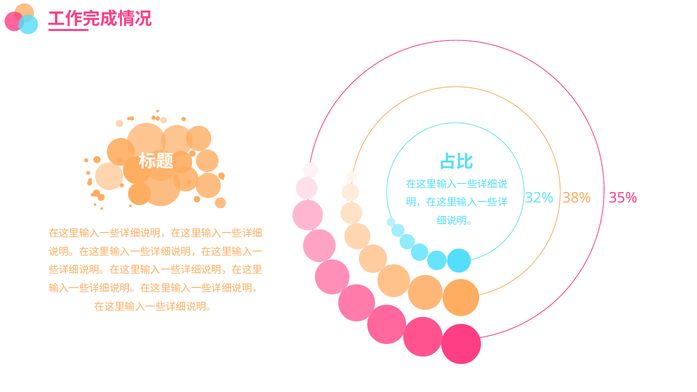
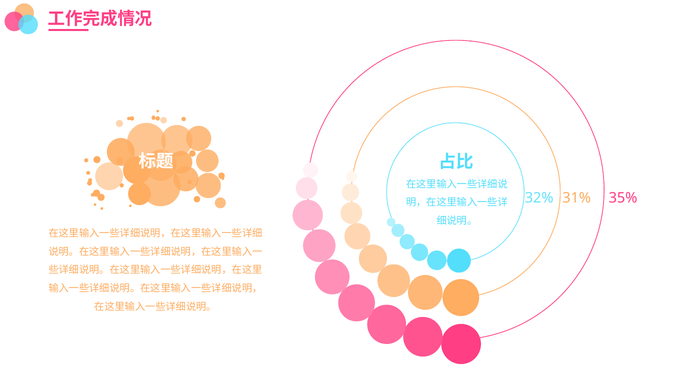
38%: 38% -> 31%
